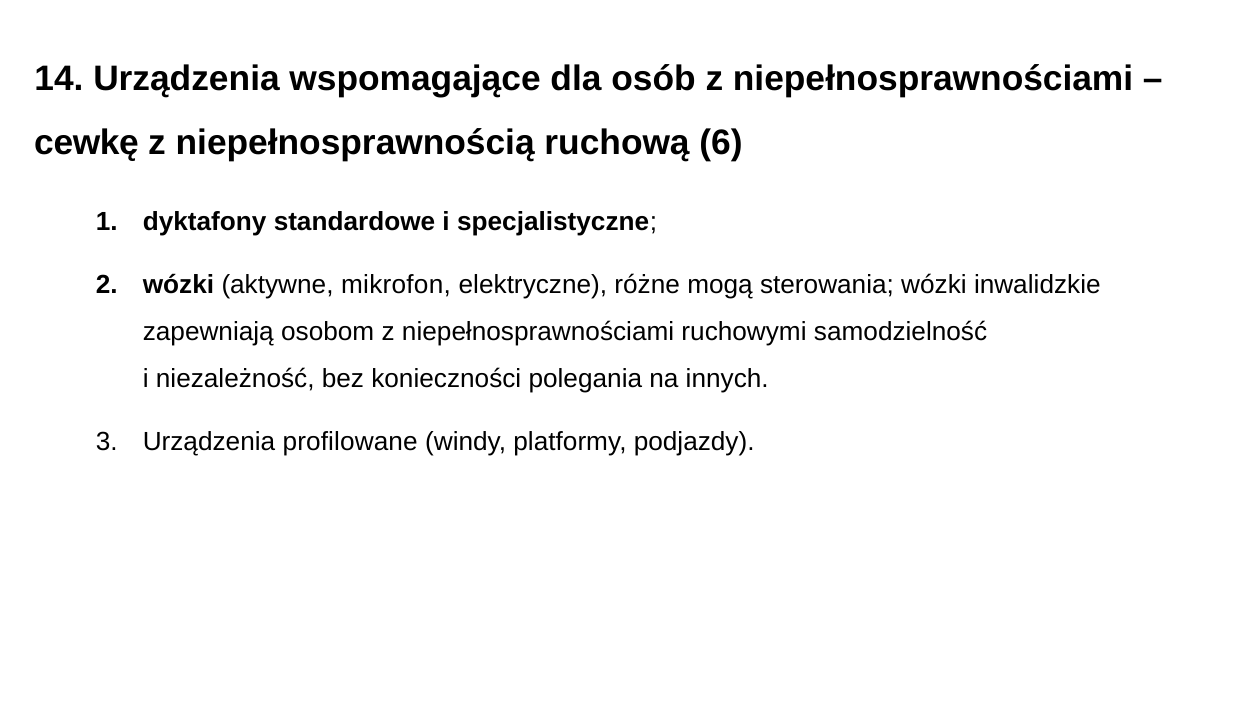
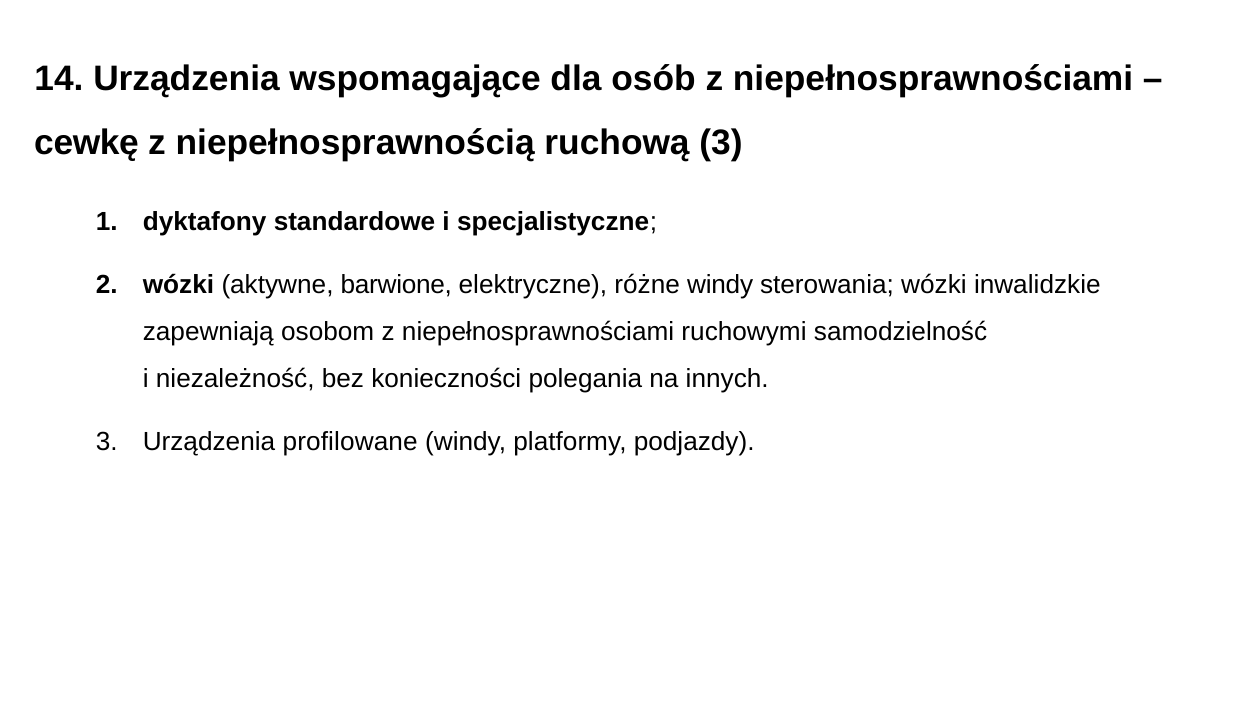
ruchową 6: 6 -> 3
mikrofon: mikrofon -> barwione
różne mogą: mogą -> windy
